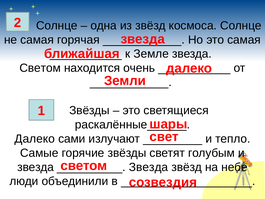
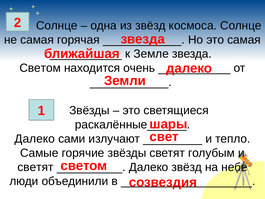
звезда at (36, 167): звезда -> светят
Звезда at (149, 167): Звезда -> Далеко
